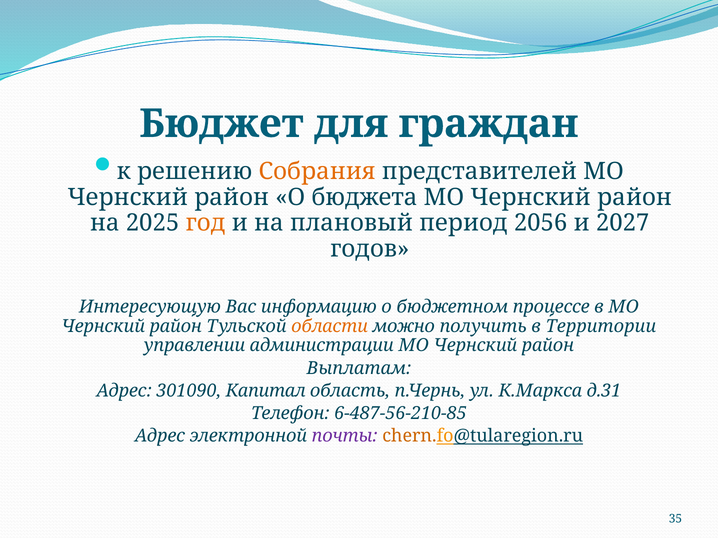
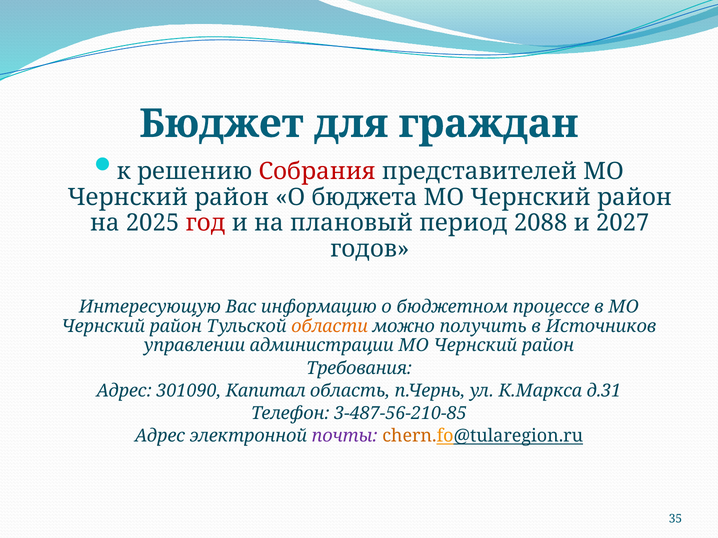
Собрания colour: orange -> red
год colour: orange -> red
2056: 2056 -> 2088
Территории: Территории -> Источников
Выплатам: Выплатам -> Требования
6-487-56-210-85: 6-487-56-210-85 -> 3-487-56-210-85
